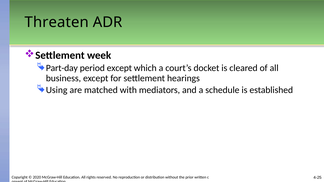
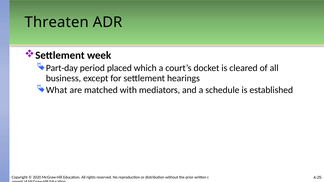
period except: except -> placed
Using: Using -> What
